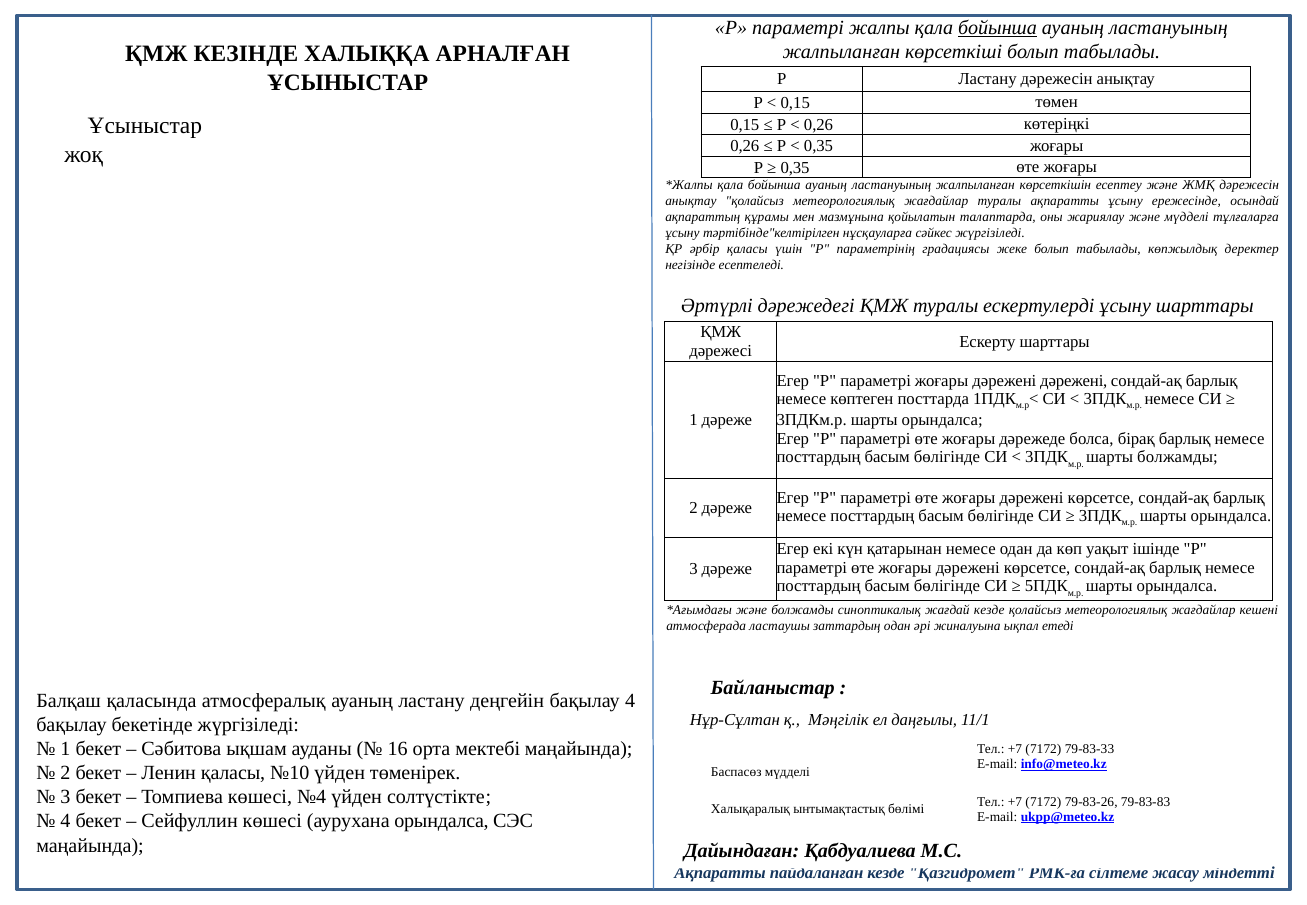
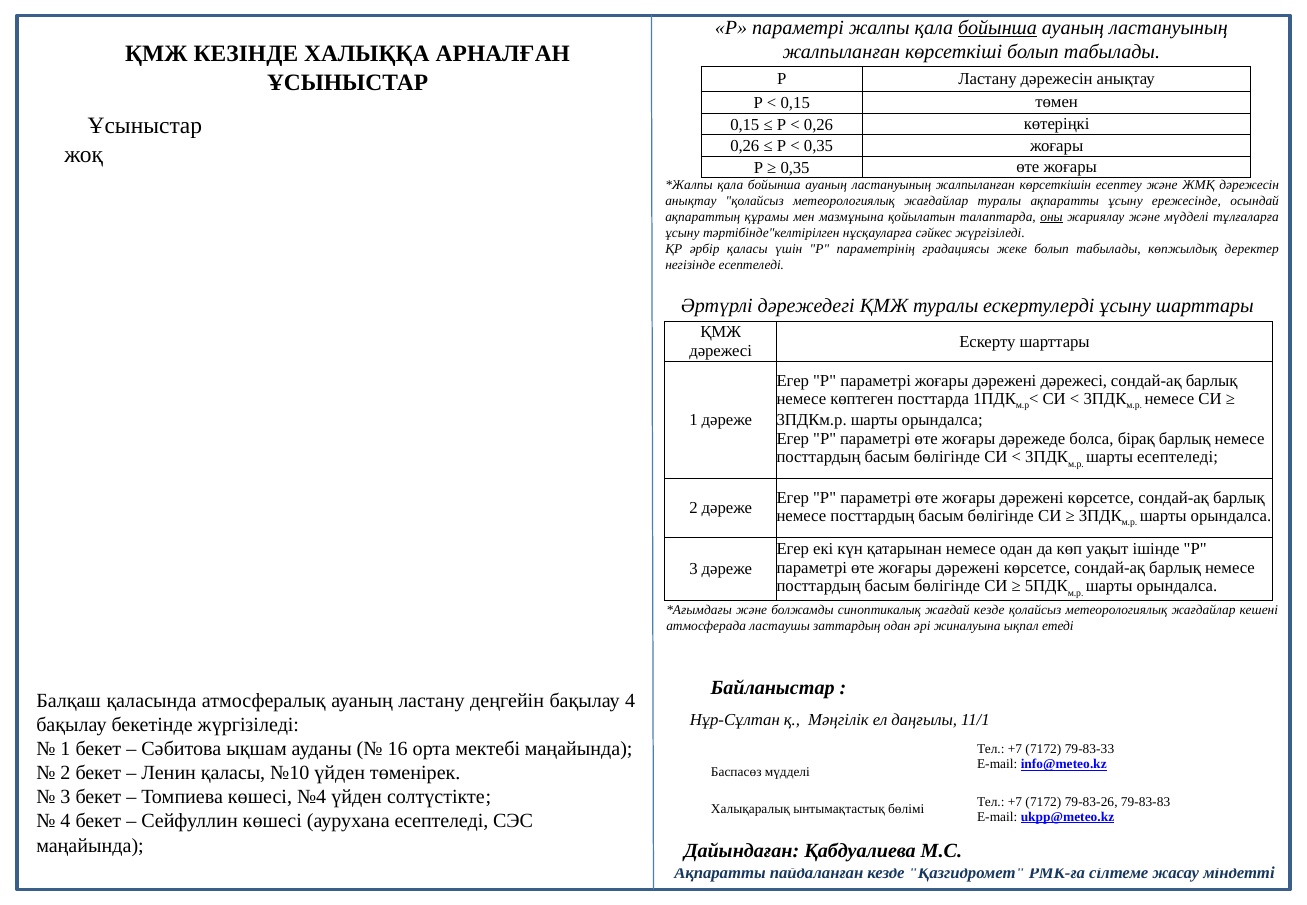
оны underline: none -> present
дәрежені дәрежені: дәрежені -> дәрежесі
шарты болжамды: болжамды -> есептеледі
аурухана орындалса: орындалса -> есептеледі
